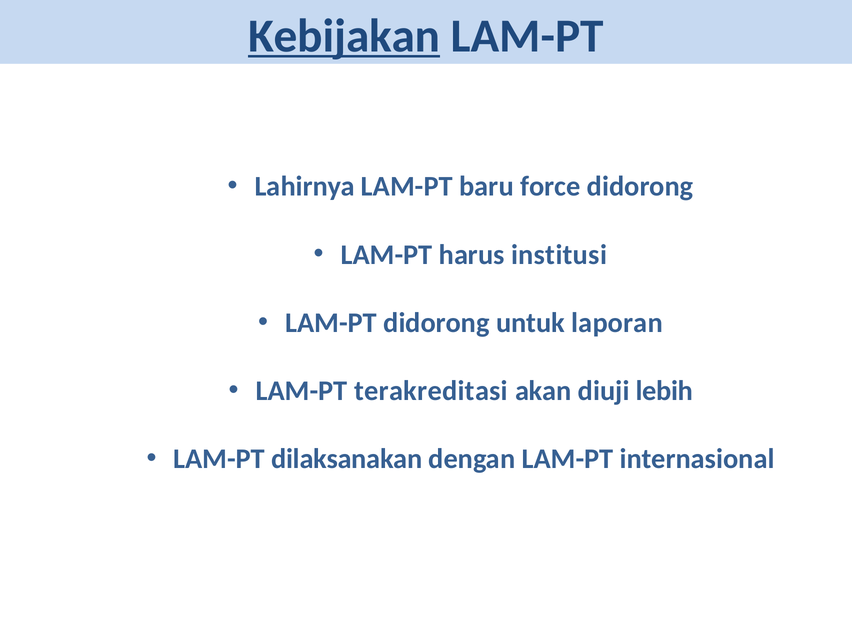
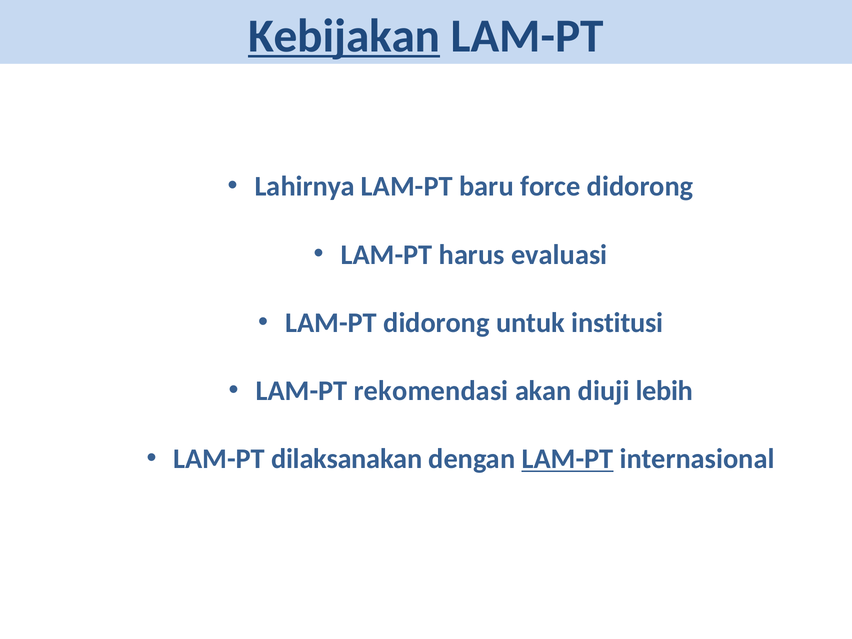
institusi: institusi -> evaluasi
laporan: laporan -> institusi
terakreditasi: terakreditasi -> rekomendasi
LAM-PT at (568, 459) underline: none -> present
